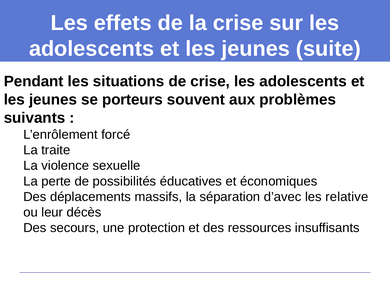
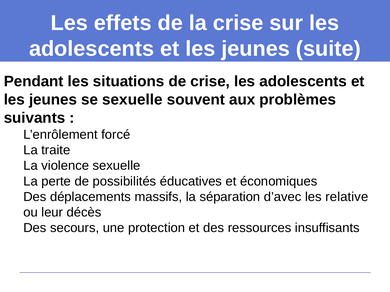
se porteurs: porteurs -> sexuelle
